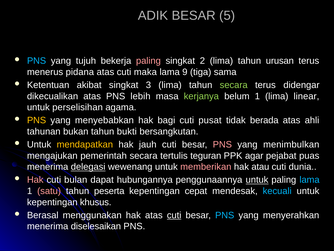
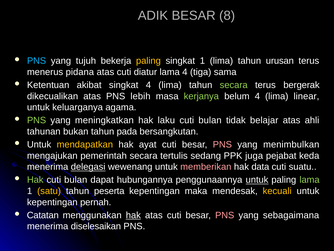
5: 5 -> 8
paling at (148, 61) colour: pink -> yellow
singkat 2: 2 -> 1
maka: maka -> diatur
lama 9: 9 -> 4
singkat 3: 3 -> 4
didengar: didengar -> bergerak
belum 1: 1 -> 4
perselisihan: perselisihan -> keluarganya
PNS at (37, 120) colour: yellow -> light green
menyebabkan: menyebabkan -> meningkatkan
bagi: bagi -> laku
pusat at (210, 120): pusat -> bulan
berada: berada -> belajar
bukti: bukti -> pada
jauh: jauh -> ayat
teguran: teguran -> sedang
agar: agar -> juga
puas: puas -> keda
atau: atau -> data
dunia: dunia -> suatu
Hak at (35, 180) colour: pink -> light green
lama at (310, 180) colour: light blue -> light green
satu colour: pink -> yellow
cepat: cepat -> maka
kecuali colour: light blue -> yellow
khusus: khusus -> pernah
Berasal: Berasal -> Catatan
hak at (133, 215) underline: none -> present
cuti at (174, 215) underline: present -> none
PNS at (225, 215) colour: light blue -> pink
menyerahkan: menyerahkan -> sebagaimana
